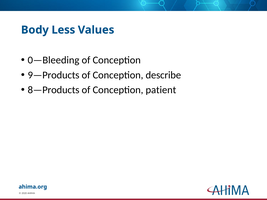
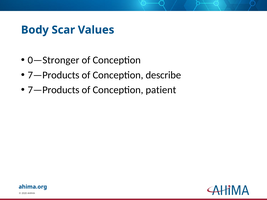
Less: Less -> Scar
0—Bleeding: 0—Bleeding -> 0—Stronger
9—Products at (54, 75): 9—Products -> 7—Products
8—Products at (54, 90): 8—Products -> 7—Products
